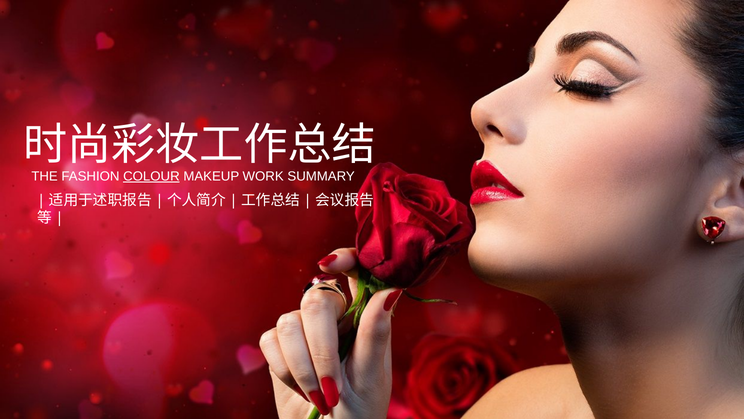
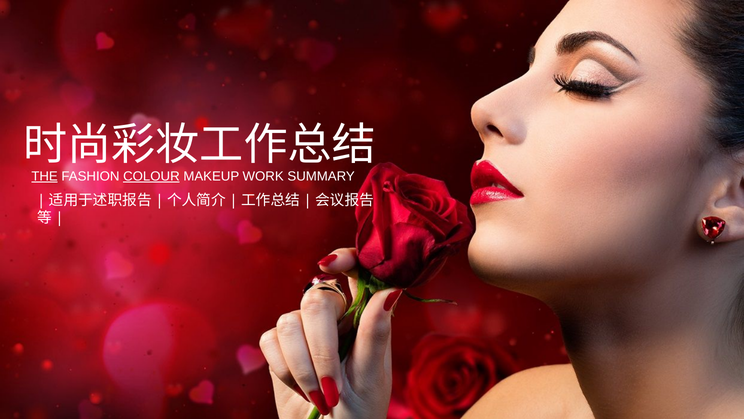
THE underline: none -> present
